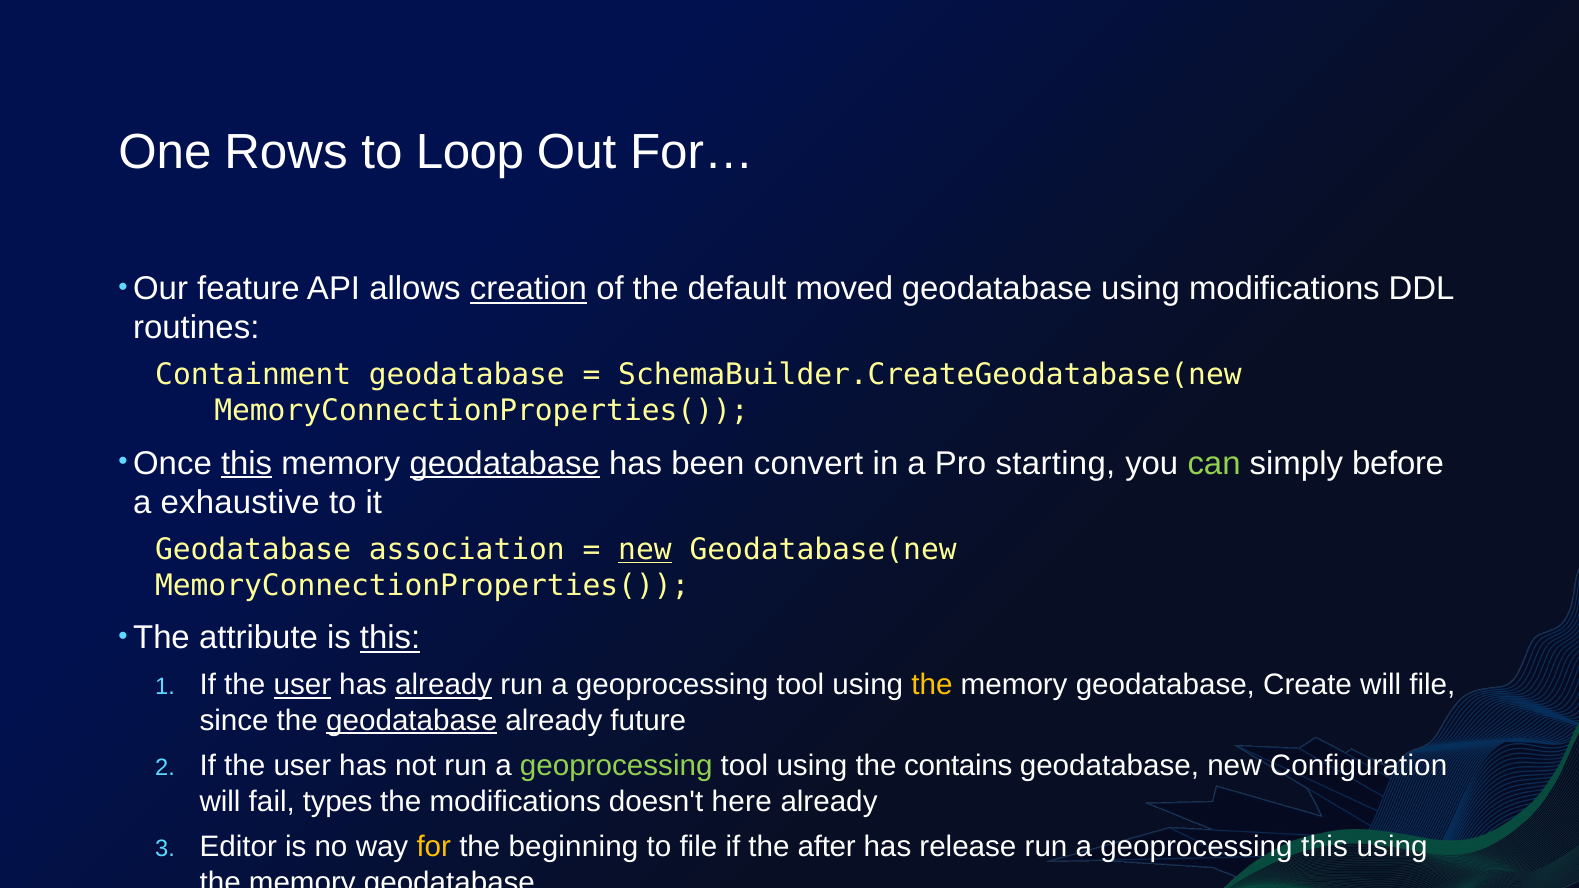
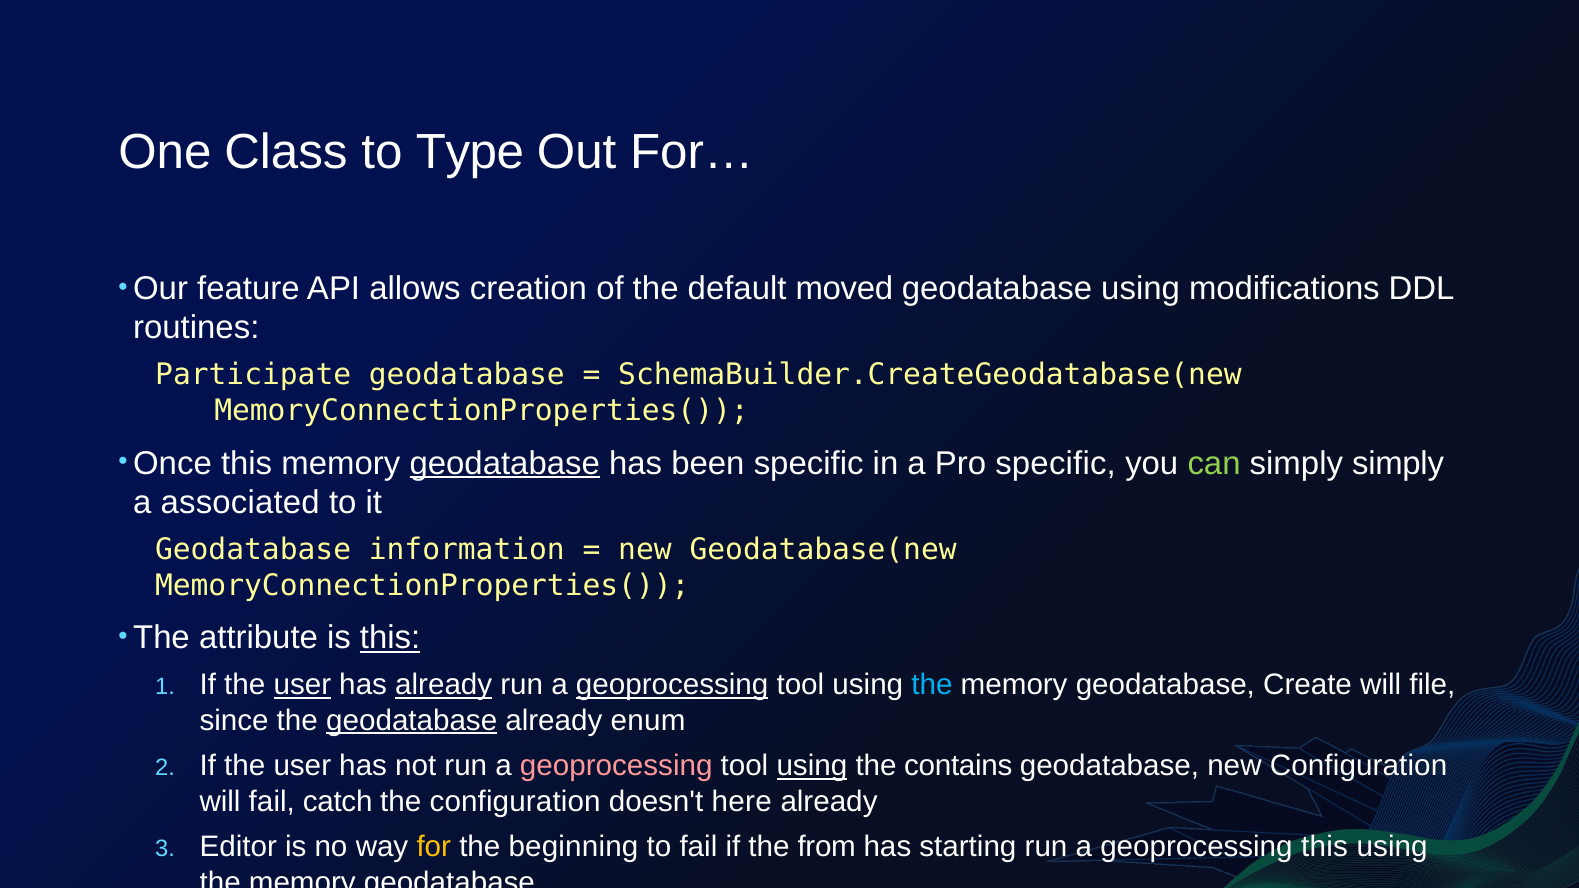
Rows: Rows -> Class
Loop: Loop -> Type
creation underline: present -> none
Containment: Containment -> Participate
this at (247, 463) underline: present -> none
been convert: convert -> specific
Pro starting: starting -> specific
simply before: before -> simply
exhaustive: exhaustive -> associated
association: association -> information
new at (645, 550) underline: present -> none
geoprocessing at (672, 685) underline: none -> present
the at (932, 685) colour: yellow -> light blue
future: future -> enum
geoprocessing at (616, 766) colour: light green -> pink
using at (812, 766) underline: none -> present
types: types -> catch
the modifications: modifications -> configuration
to file: file -> fail
after: after -> from
release: release -> starting
